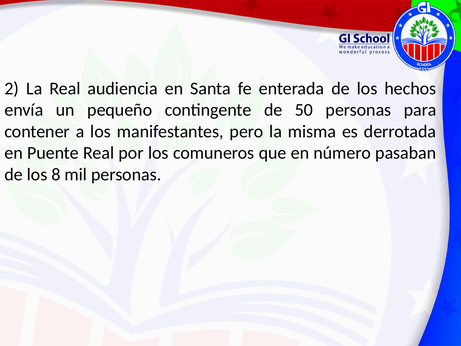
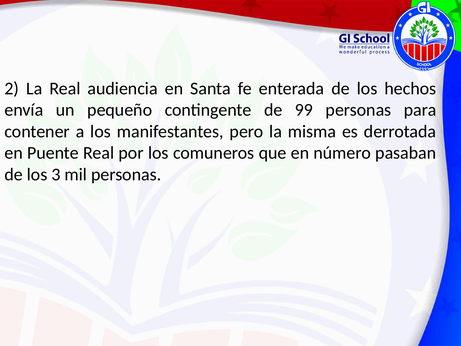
50: 50 -> 99
8: 8 -> 3
